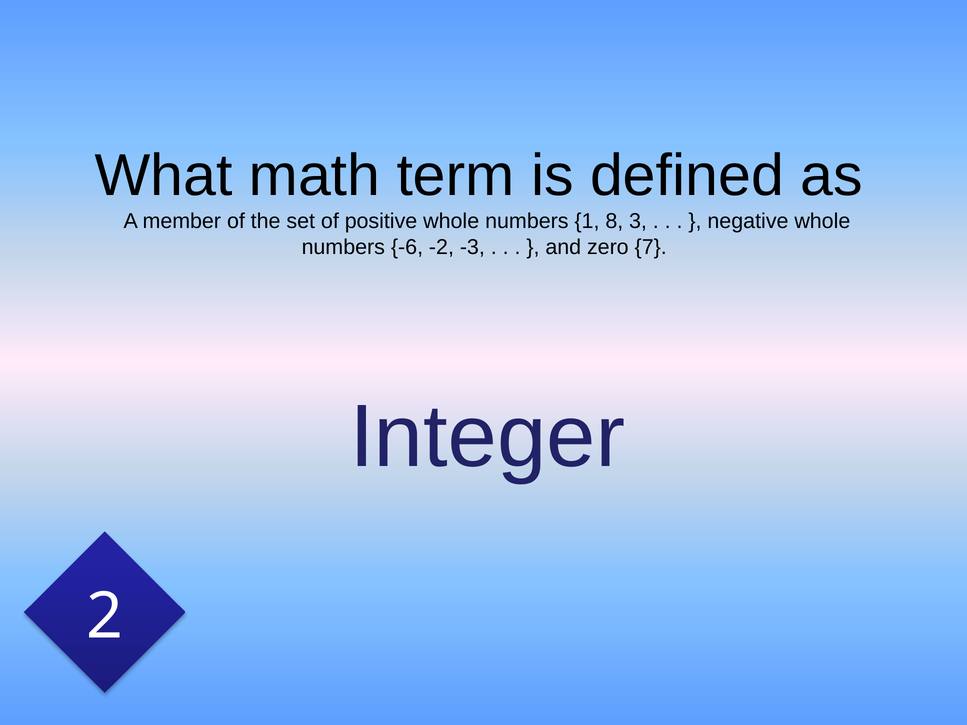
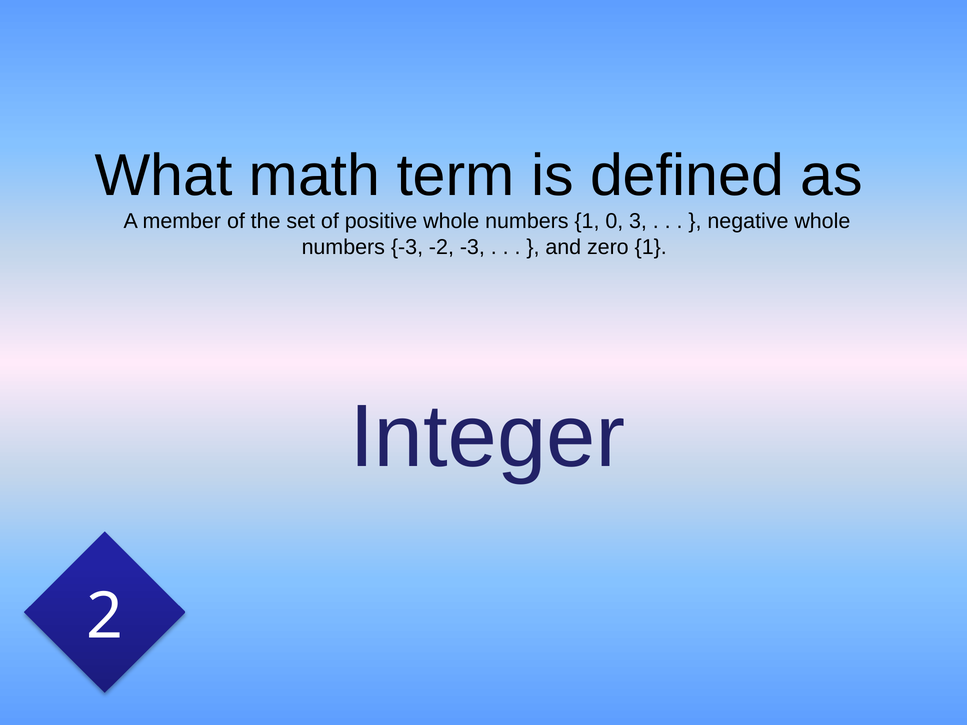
8: 8 -> 0
numbers -6: -6 -> -3
zero 7: 7 -> 1
